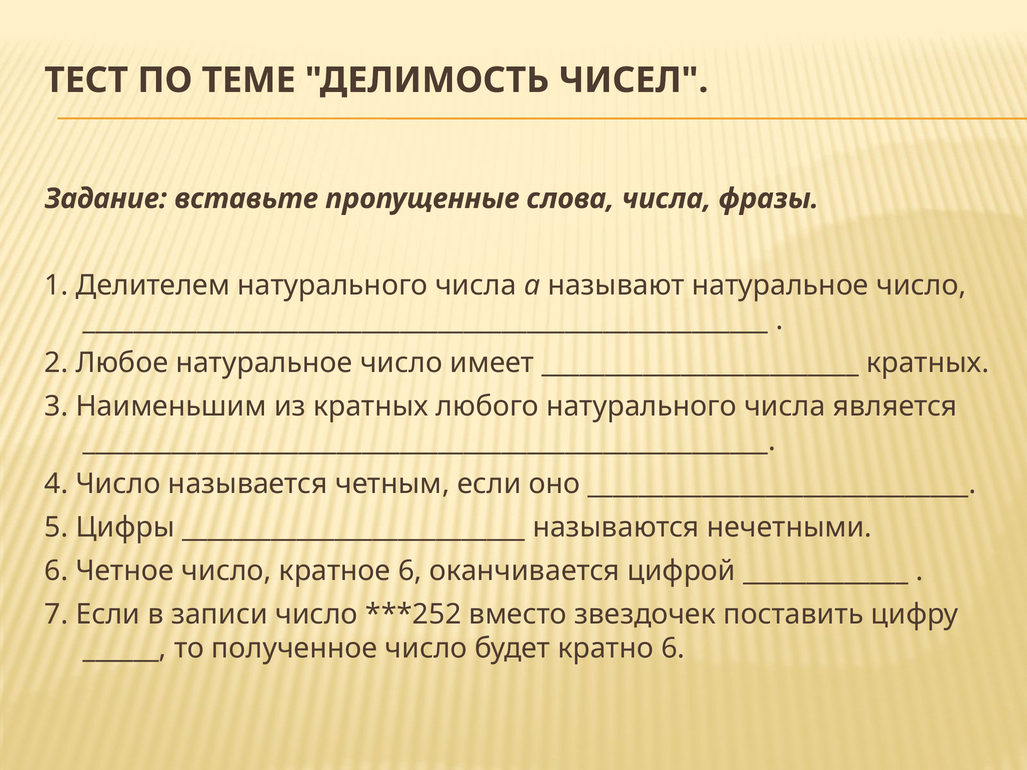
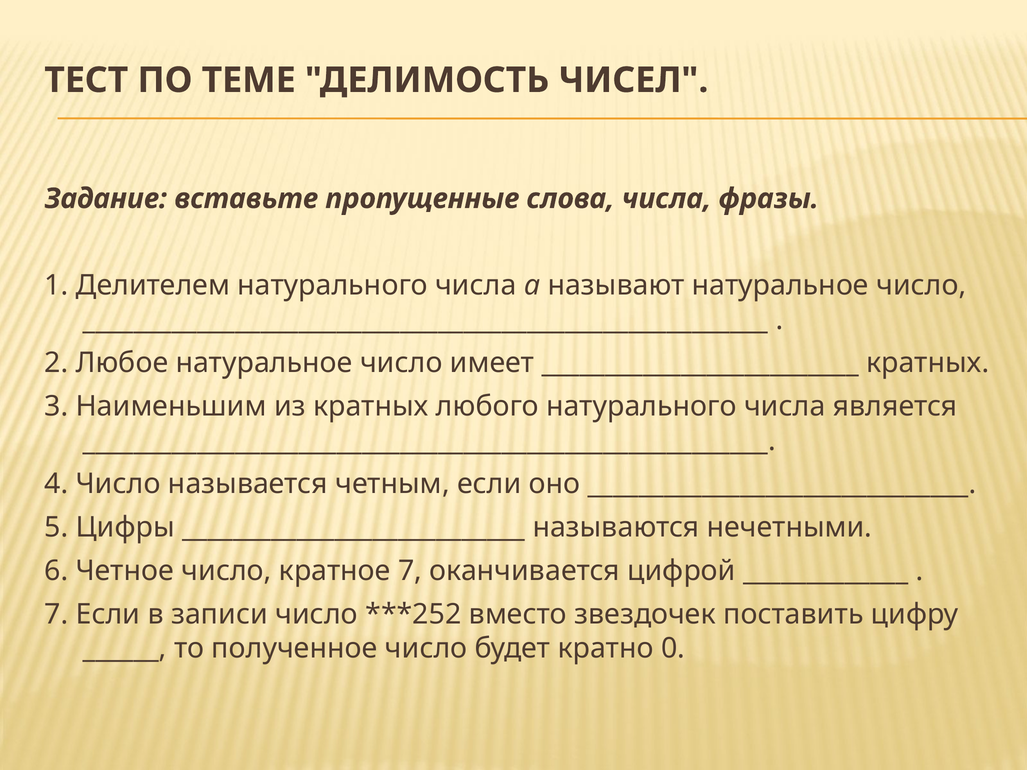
кратное 6: 6 -> 7
кратно 6: 6 -> 0
